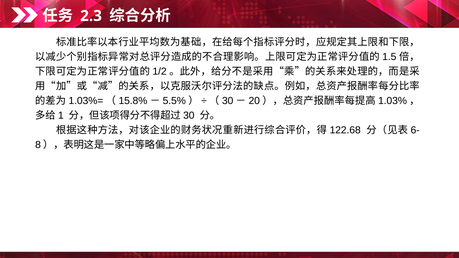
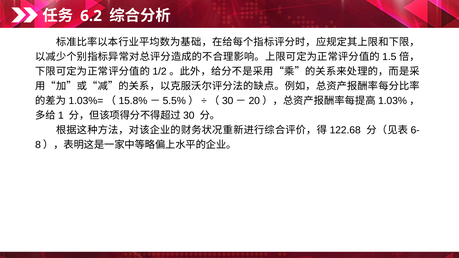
2.3: 2.3 -> 6.2
